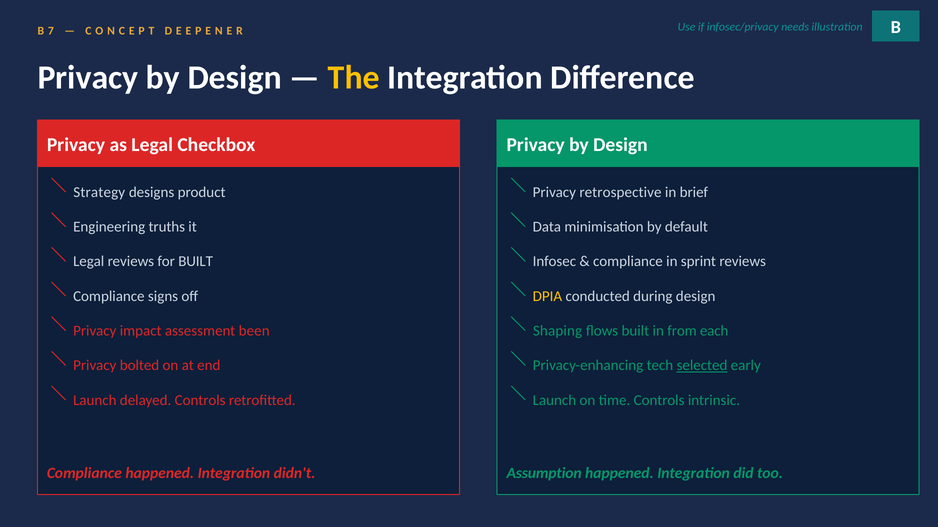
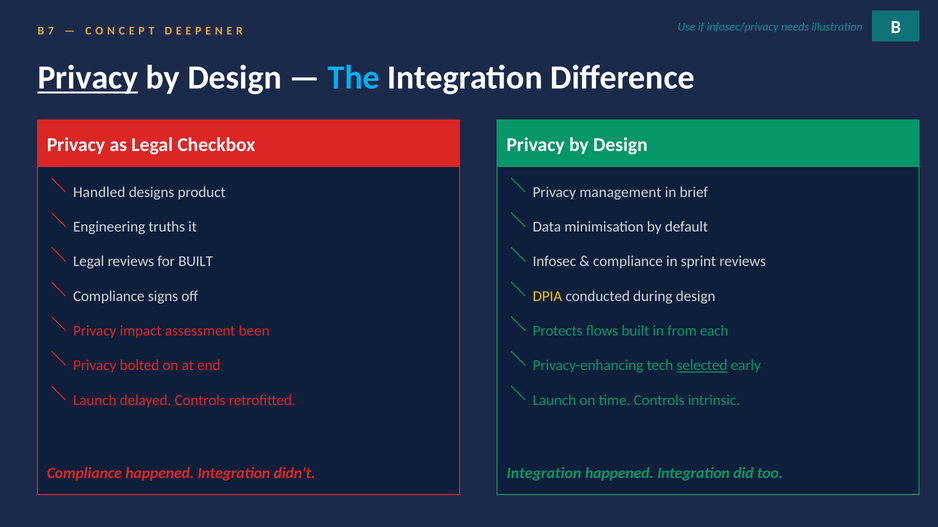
Privacy at (88, 78) underline: none -> present
The colour: yellow -> light blue
Strategy: Strategy -> Handled
retrospective: retrospective -> management
Shaping: Shaping -> Protects
Assumption at (544, 474): Assumption -> Integration
